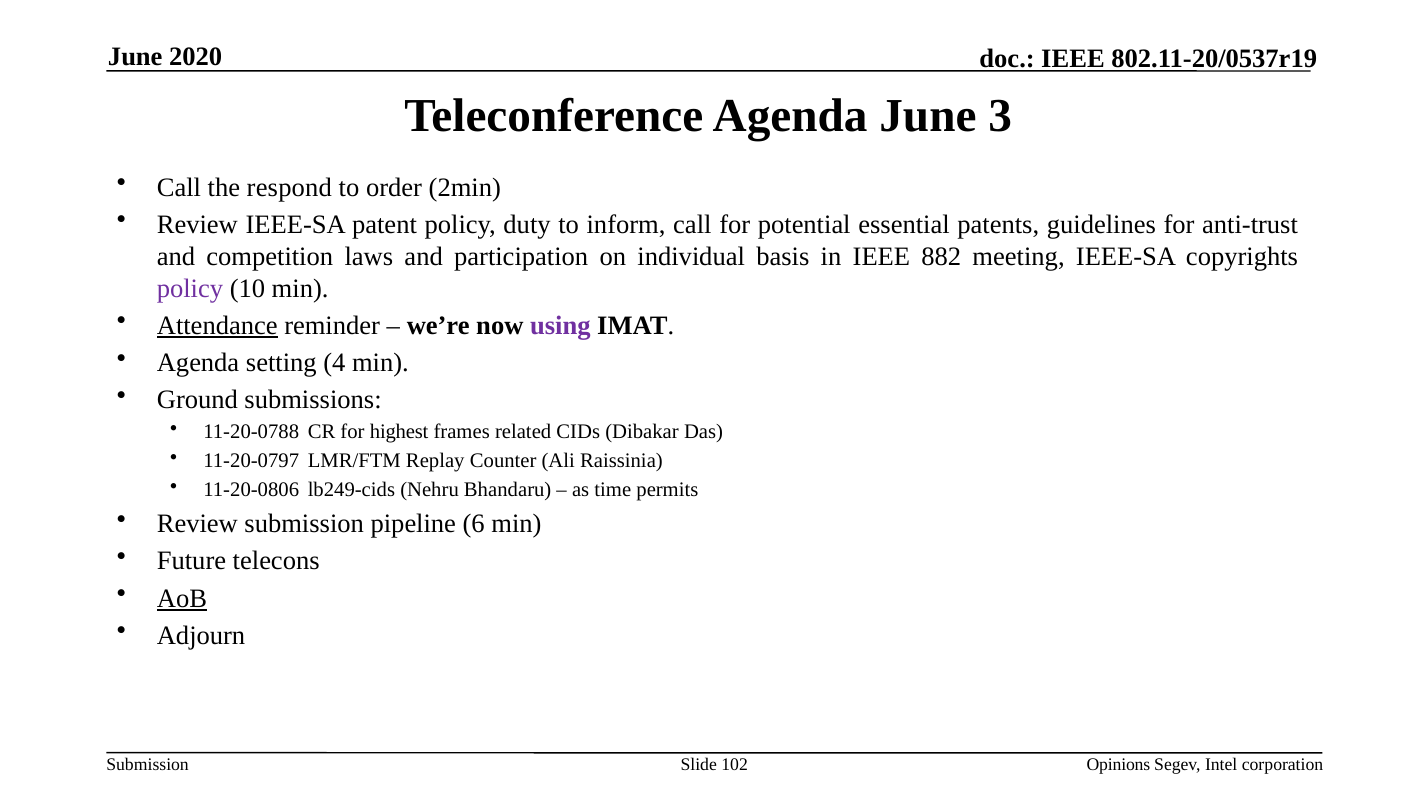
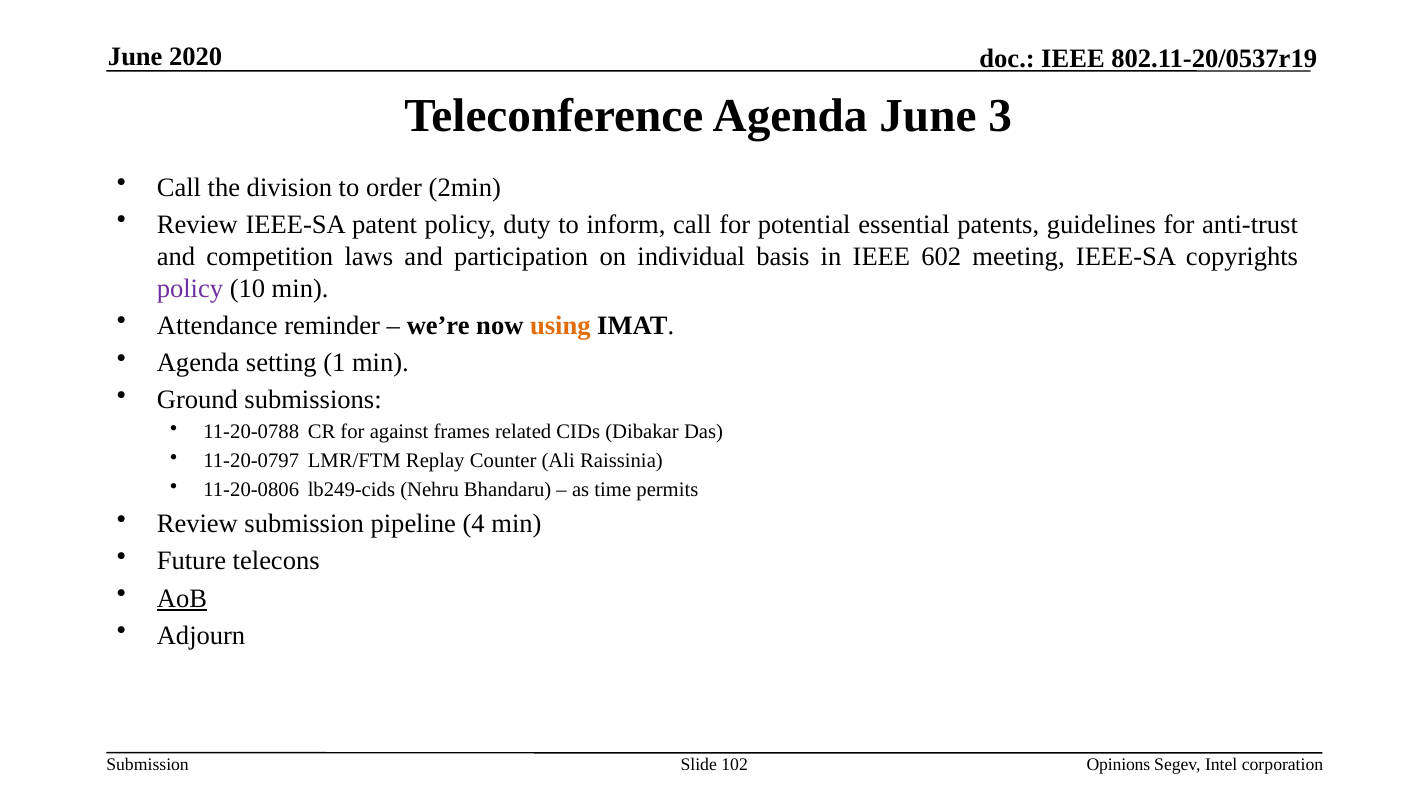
respond: respond -> division
882: 882 -> 602
Attendance underline: present -> none
using colour: purple -> orange
4: 4 -> 1
highest: highest -> against
6: 6 -> 4
